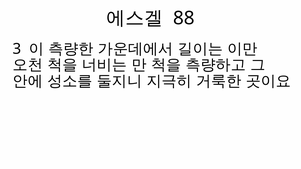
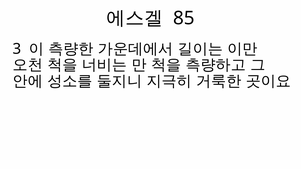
88: 88 -> 85
